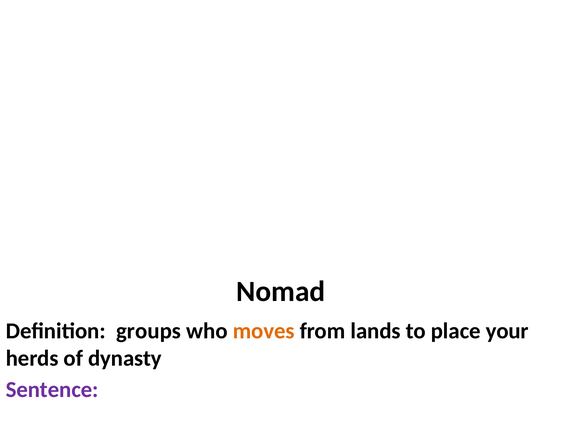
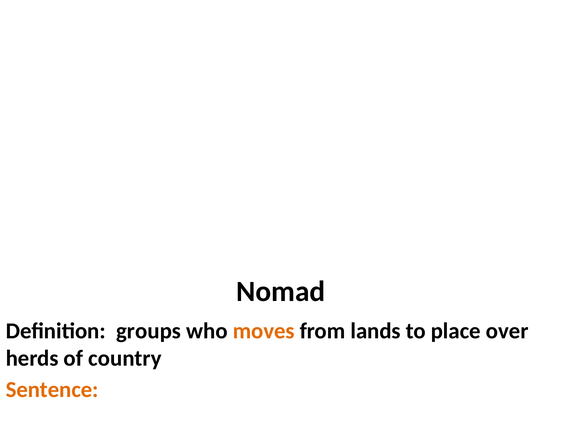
your: your -> over
dynasty: dynasty -> country
Sentence colour: purple -> orange
